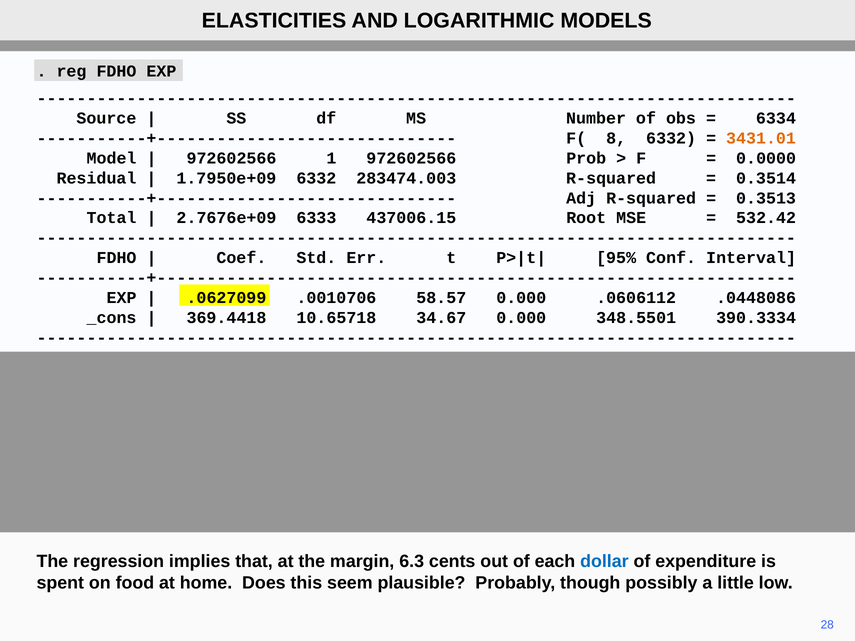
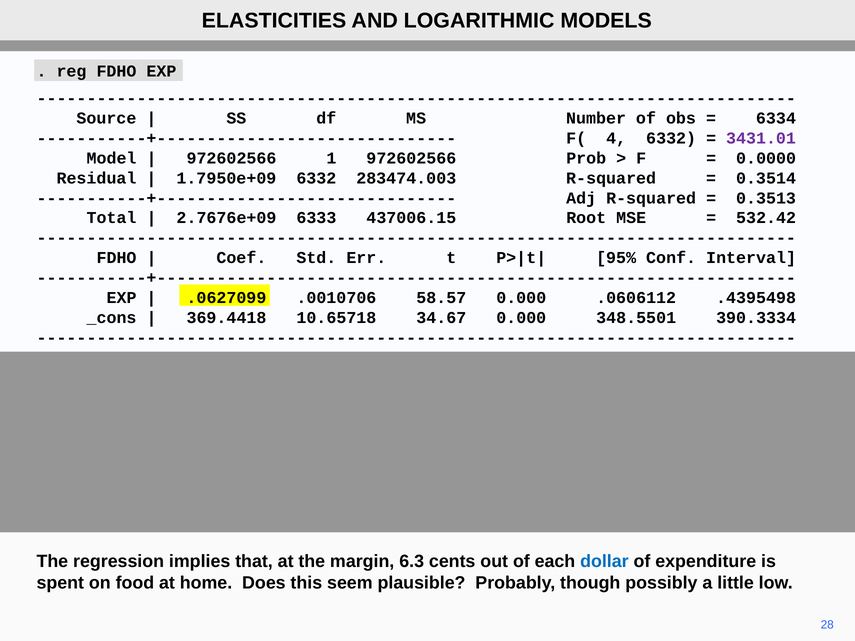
8: 8 -> 4
3431.01 colour: orange -> purple
.0448086: .0448086 -> .4395498
